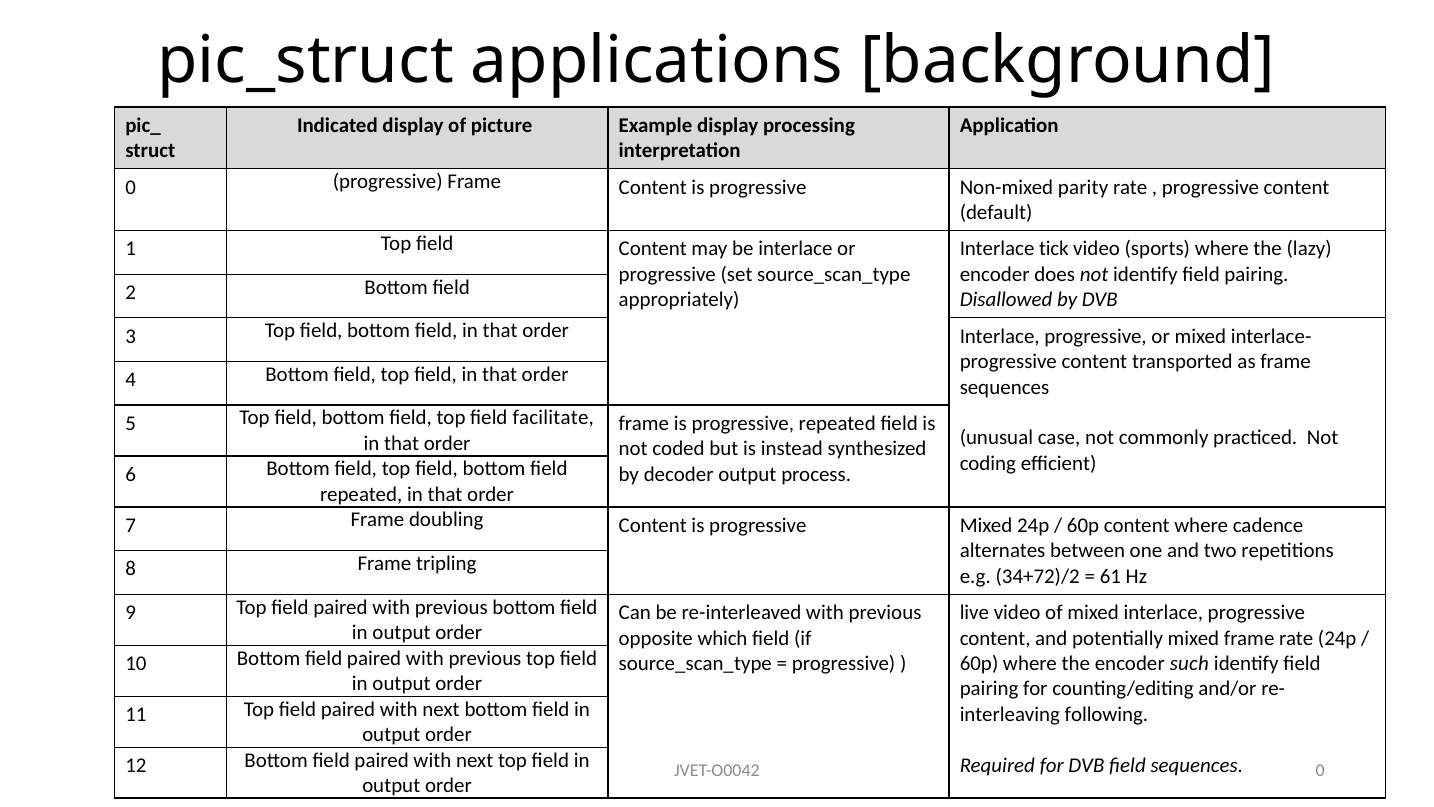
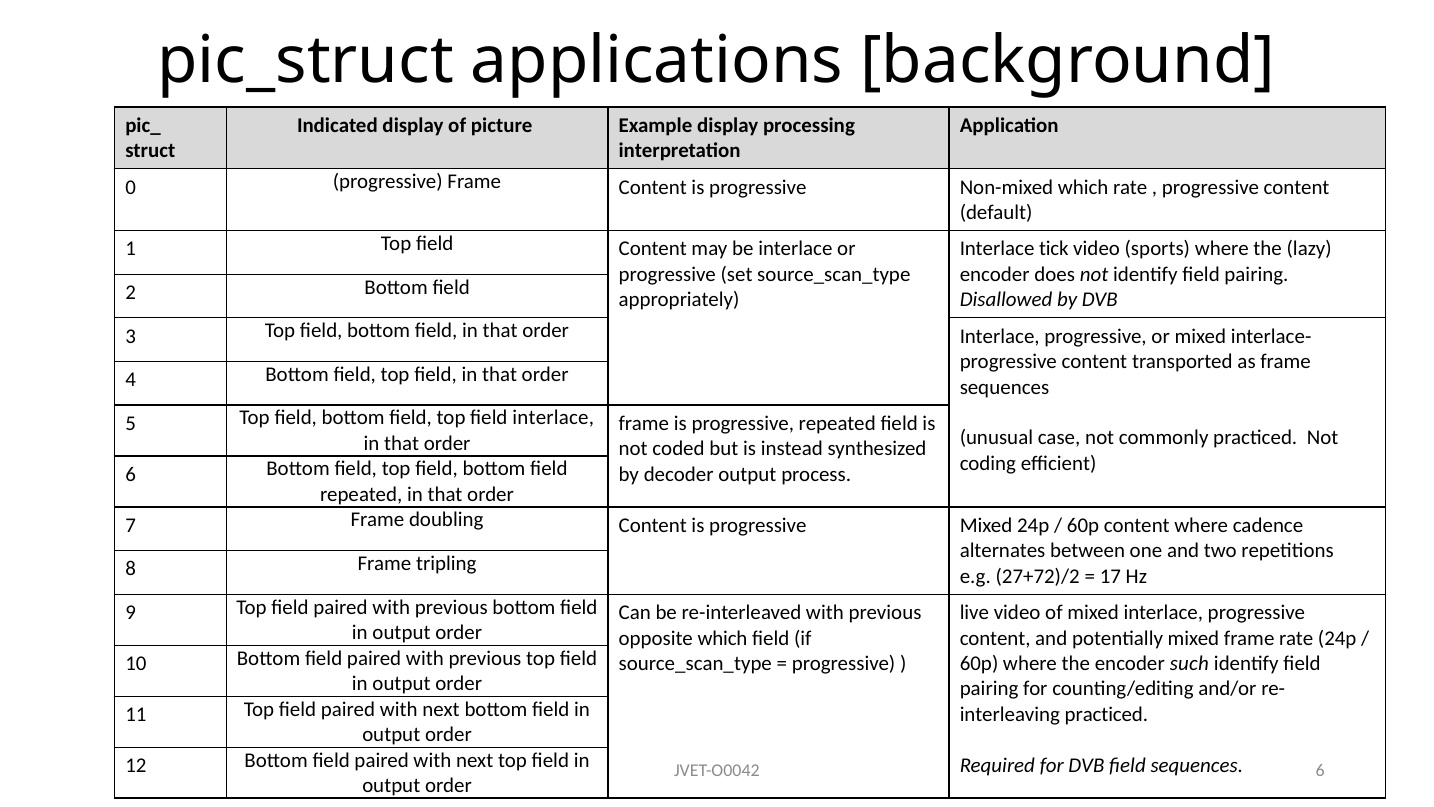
Non-mixed parity: parity -> which
field facilitate: facilitate -> interlace
34+72)/2: 34+72)/2 -> 27+72)/2
61: 61 -> 17
following at (1106, 714): following -> practiced
JVET-O0042 0: 0 -> 6
